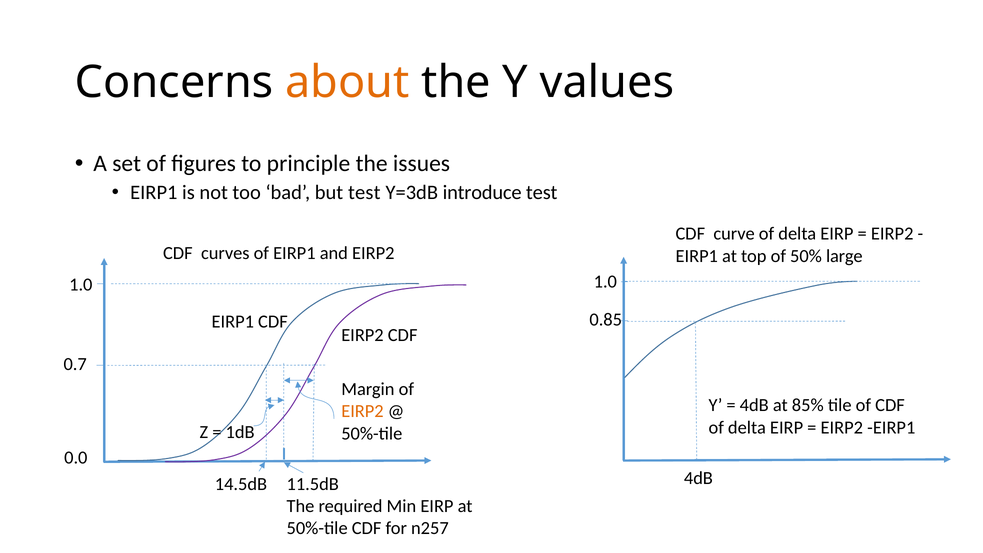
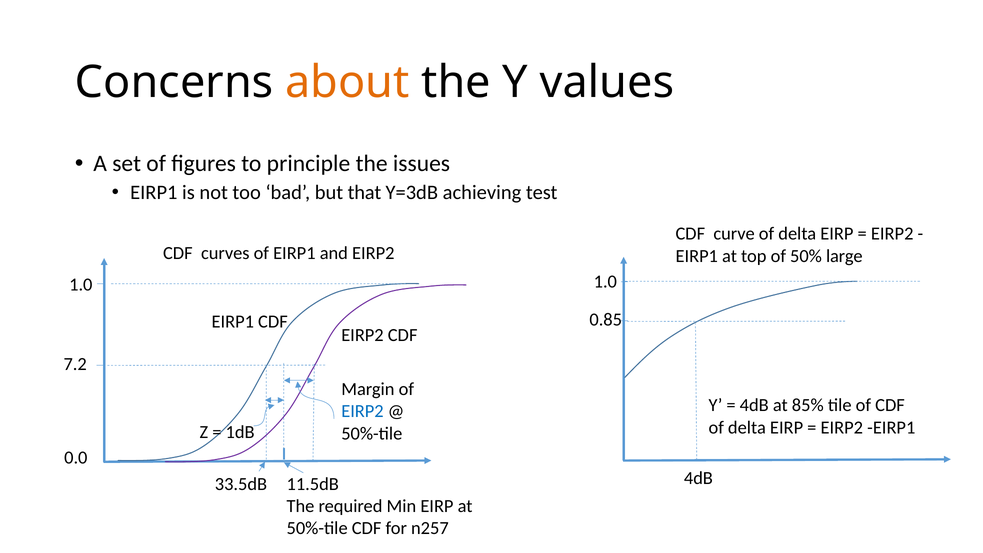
but test: test -> that
introduce: introduce -> achieving
0.7: 0.7 -> 7.2
EIRP2 at (362, 411) colour: orange -> blue
14.5dB: 14.5dB -> 33.5dB
